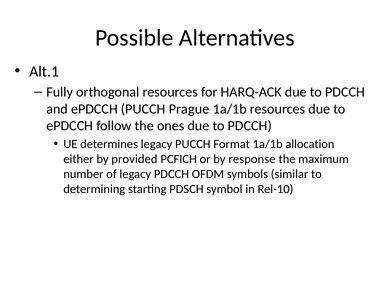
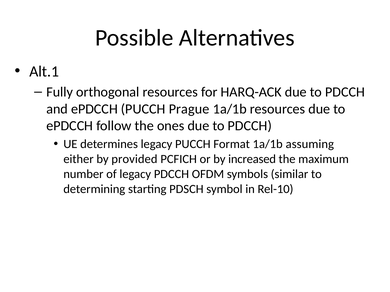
allocation: allocation -> assuming
response: response -> increased
